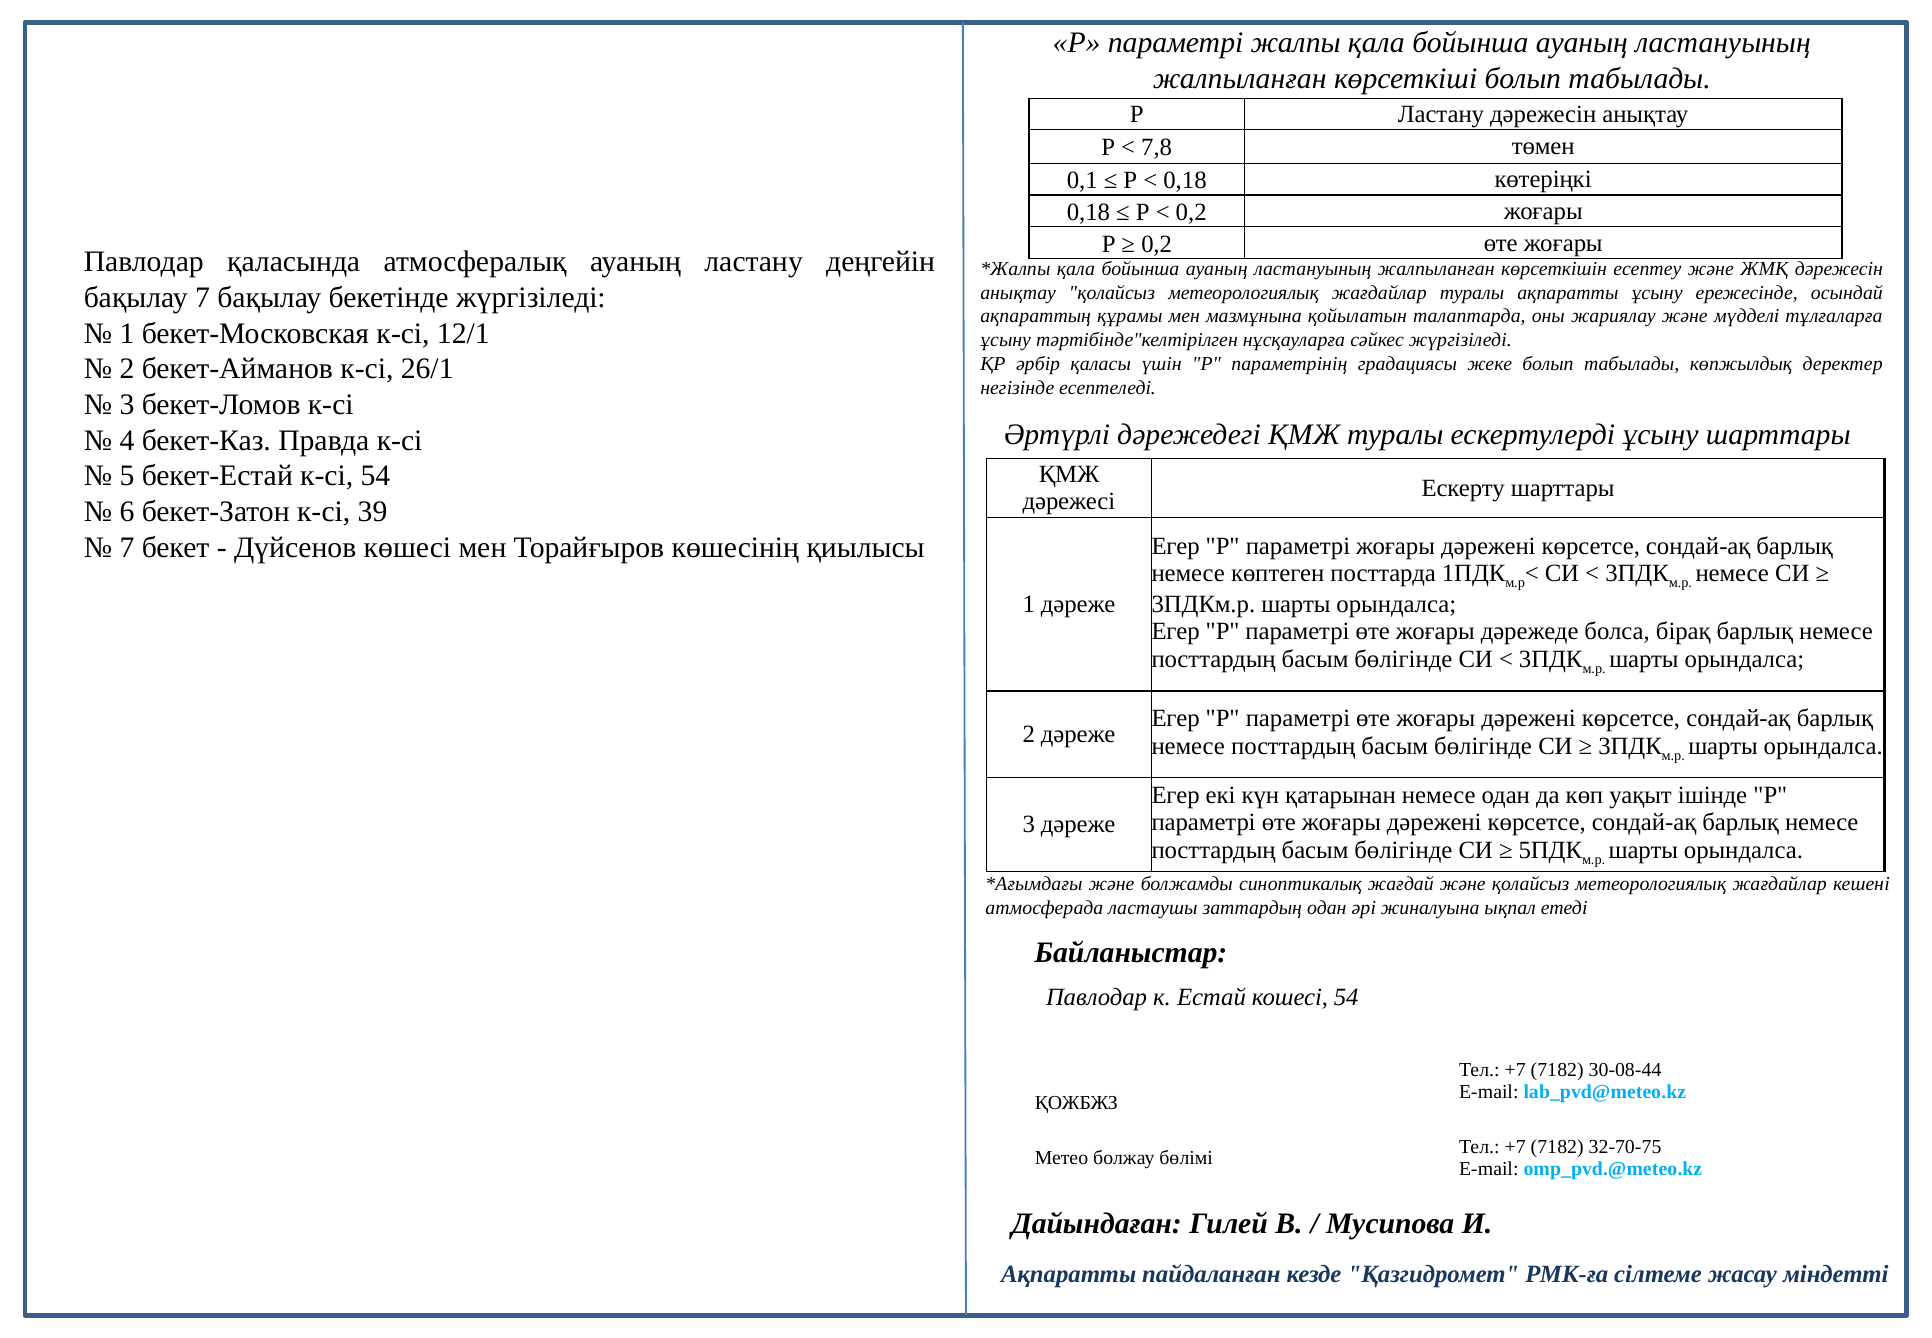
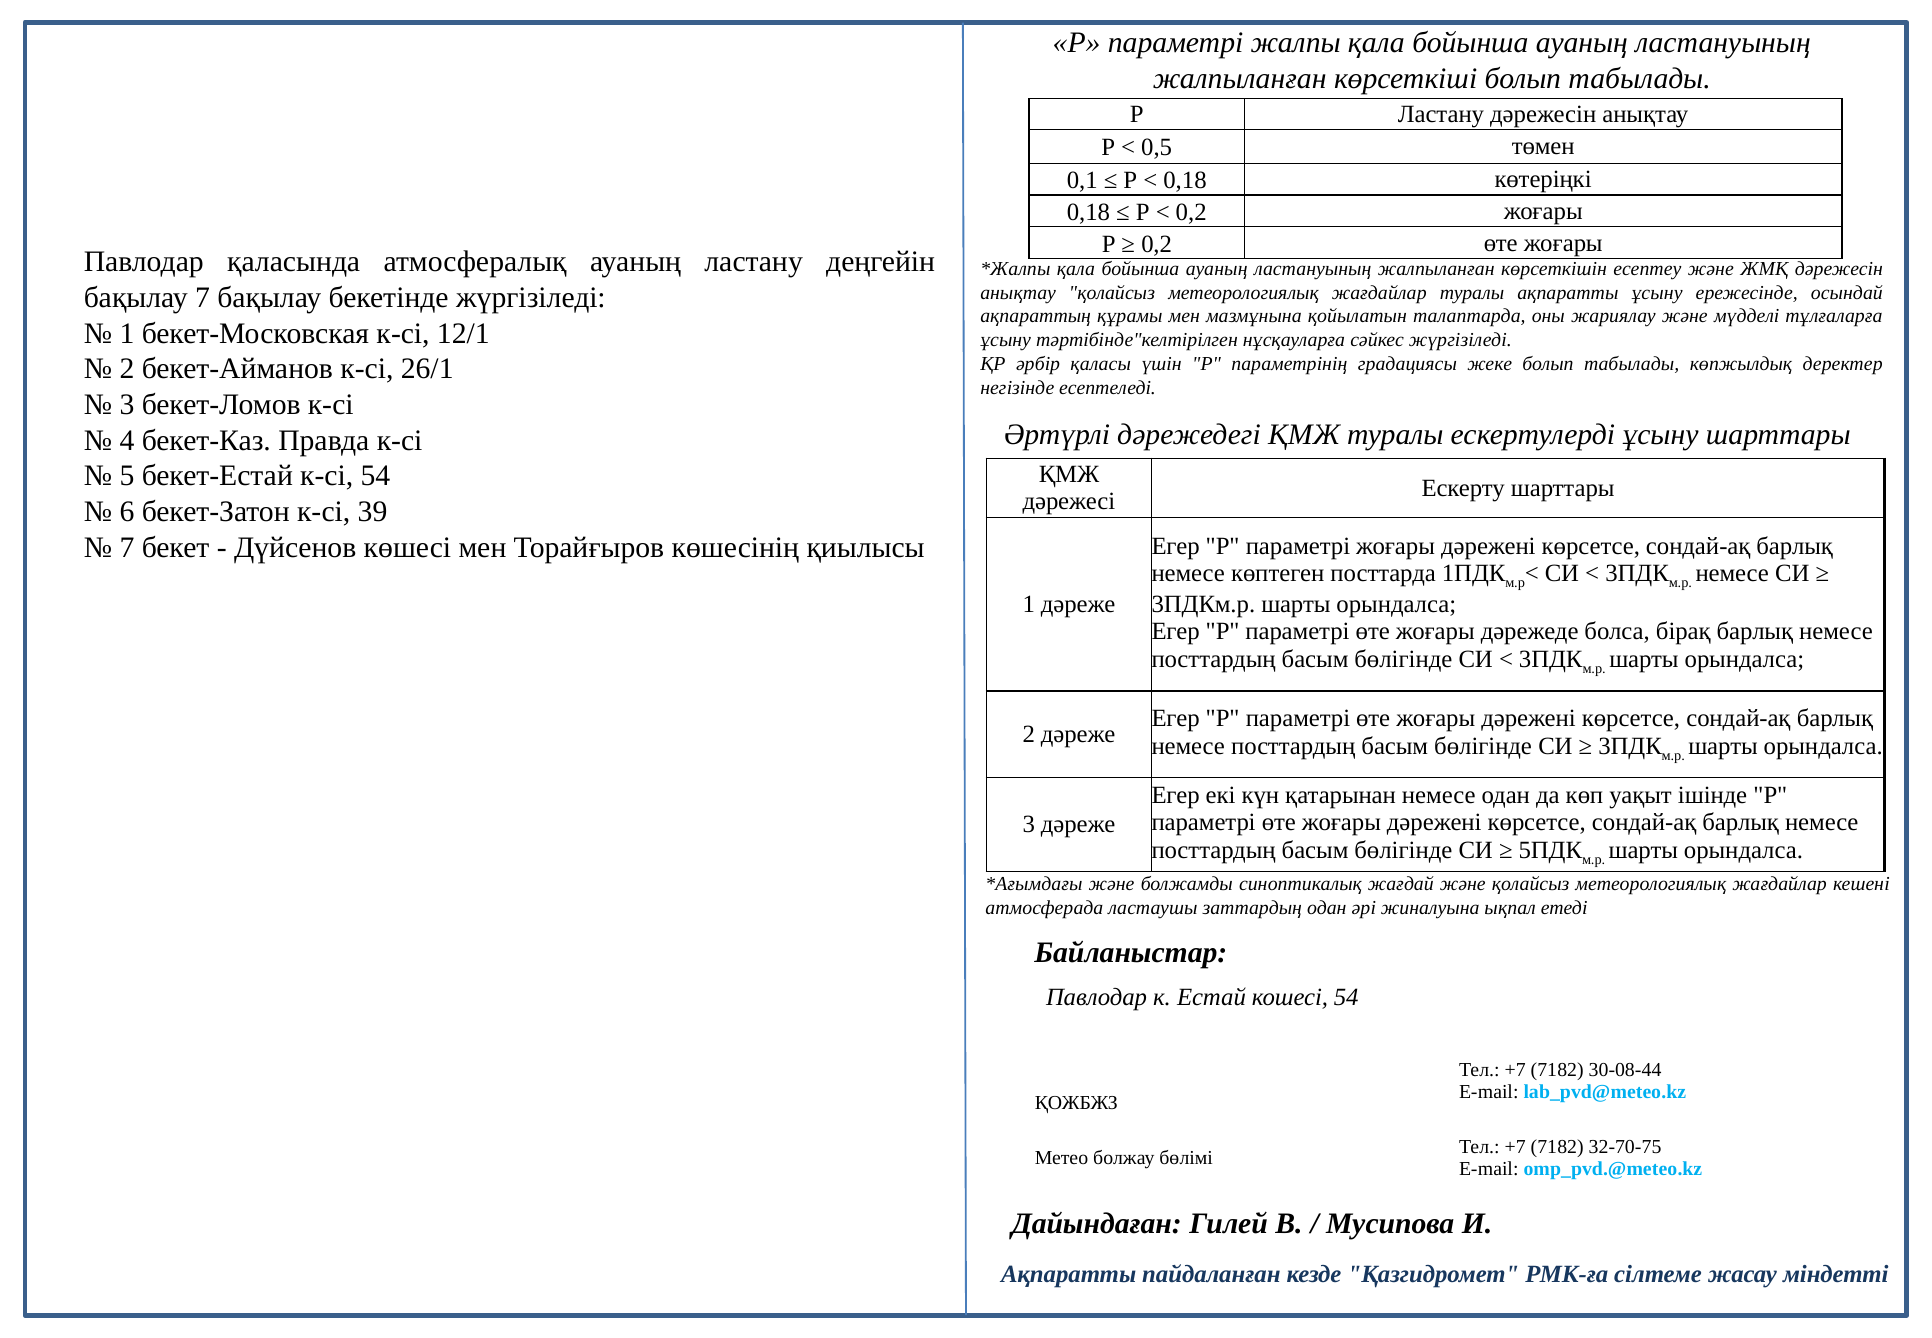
7,8: 7,8 -> 0,5
